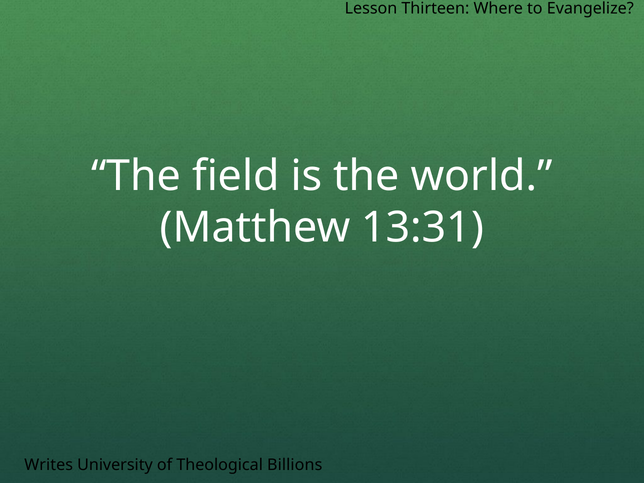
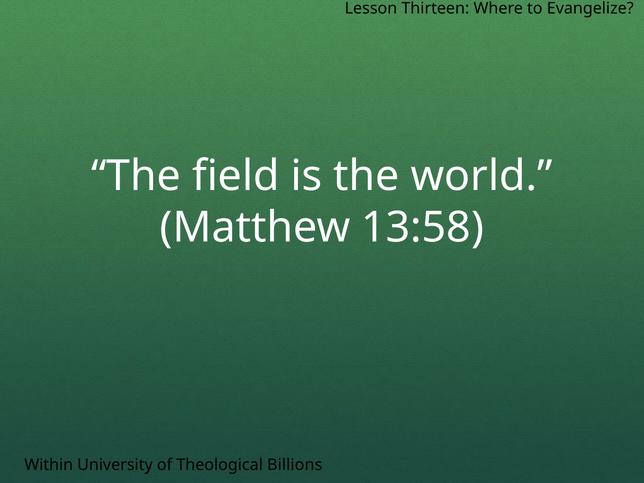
13:31: 13:31 -> 13:58
Writes: Writes -> Within
